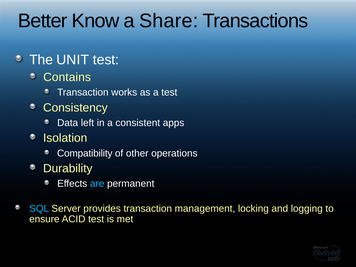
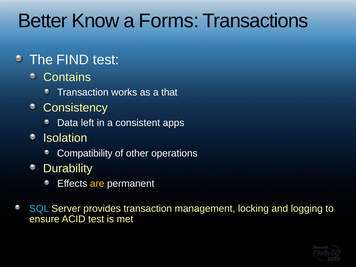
Share: Share -> Forms
UNIT: UNIT -> FIND
a test: test -> that
are colour: light blue -> yellow
